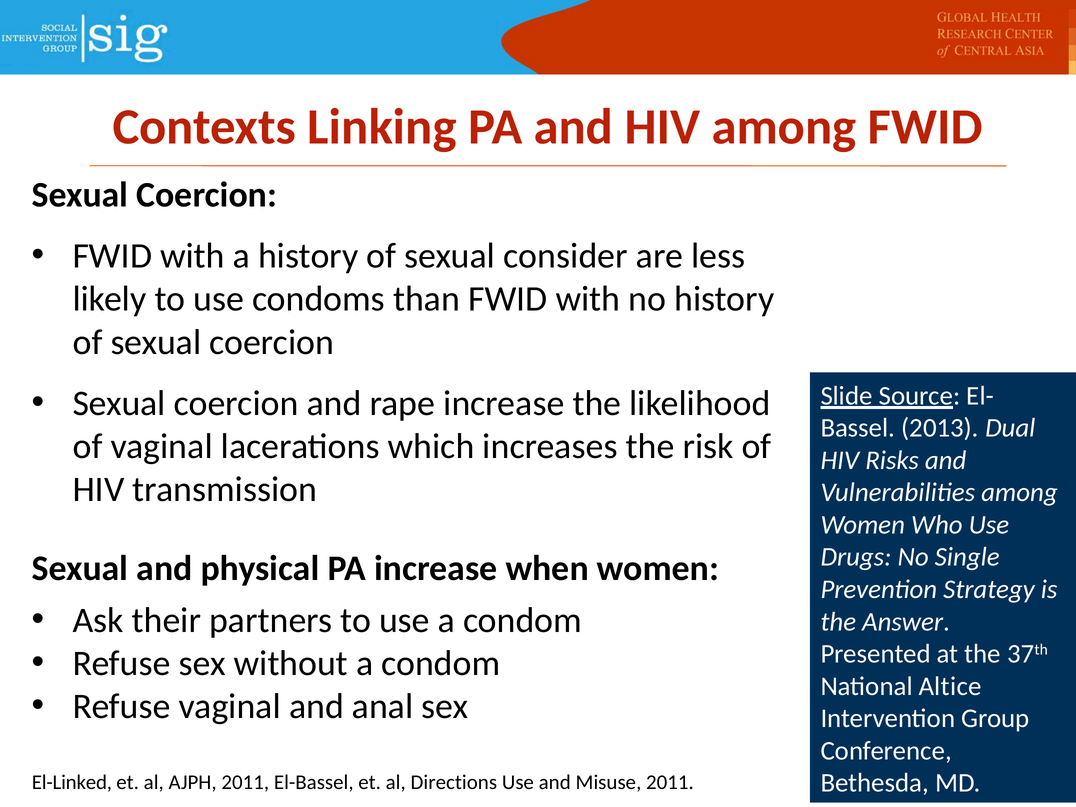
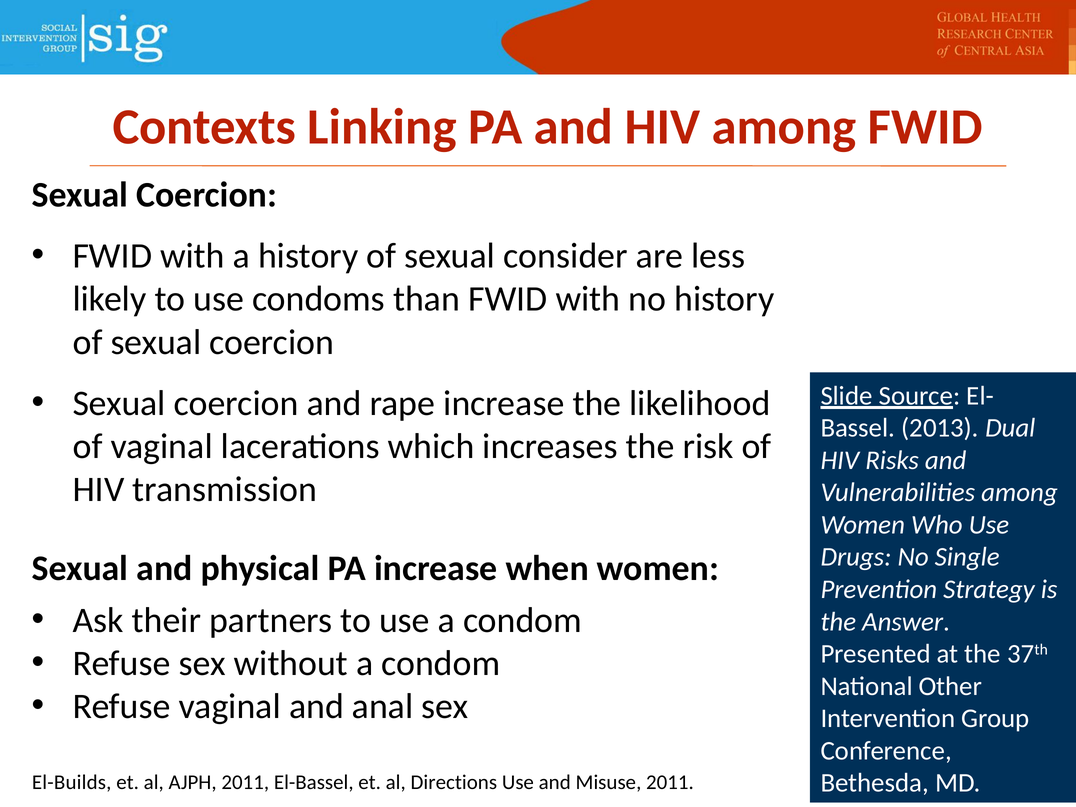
Altice: Altice -> Other
El-Linked: El-Linked -> El-Builds
